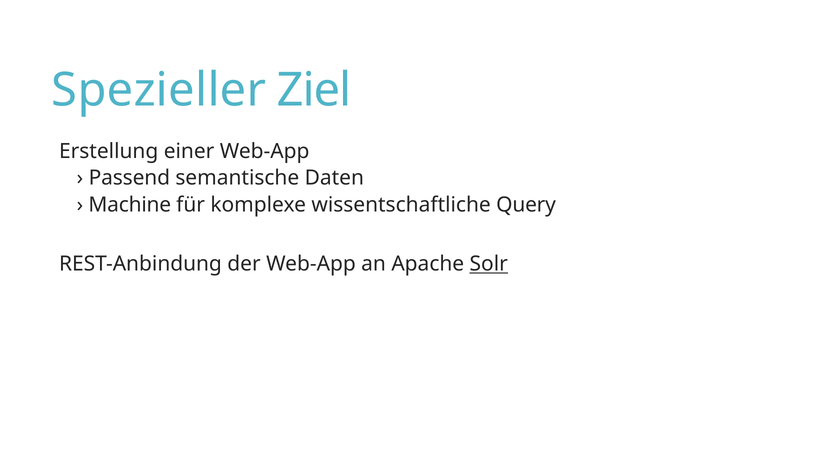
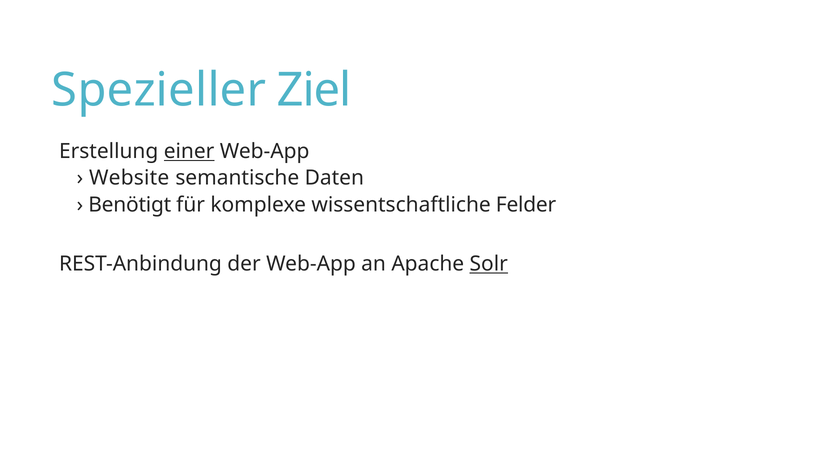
einer underline: none -> present
Passend: Passend -> Website
Machine: Machine -> Benötigt
Query: Query -> Felder
